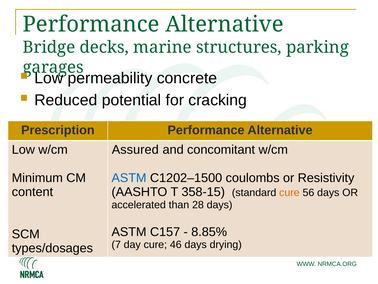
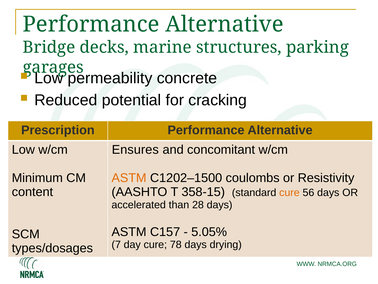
Assured: Assured -> Ensures
ASTM at (129, 178) colour: blue -> orange
8.85%: 8.85% -> 5.05%
46: 46 -> 78
